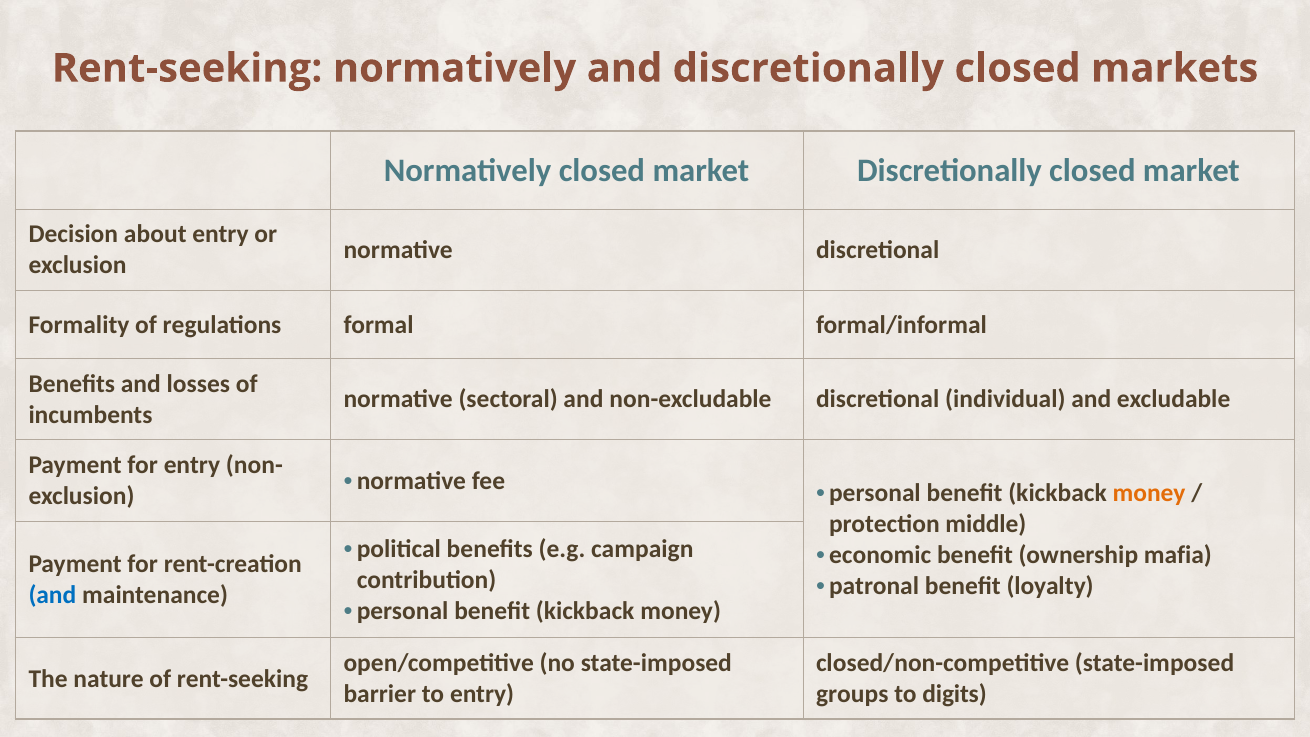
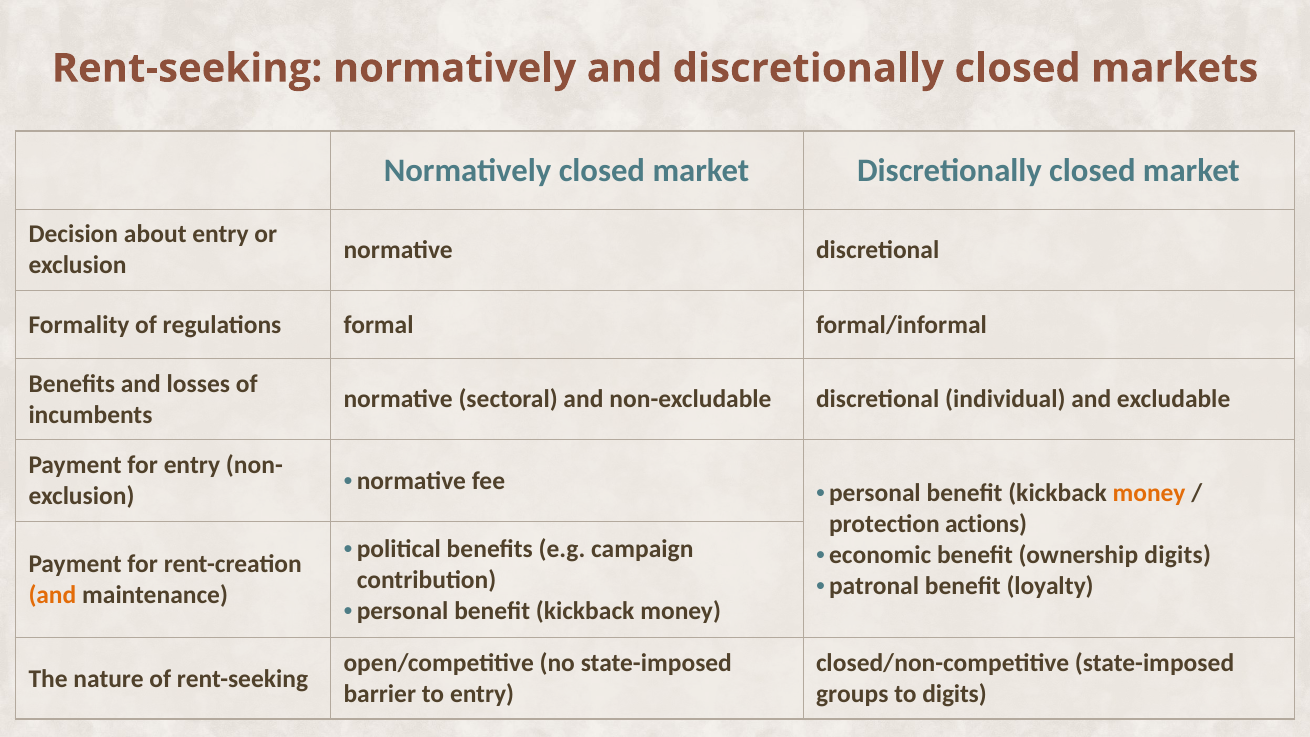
middle: middle -> actions
ownership mafia: mafia -> digits
and at (52, 595) colour: blue -> orange
